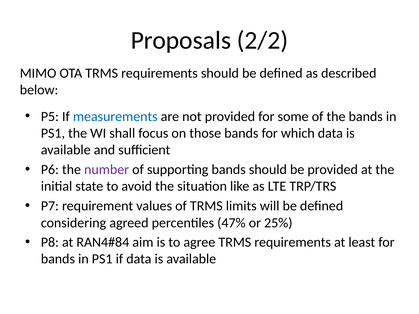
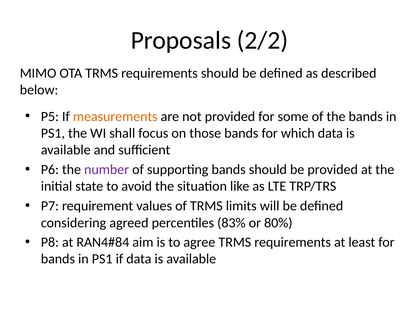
measurements colour: blue -> orange
47%: 47% -> 83%
25%: 25% -> 80%
